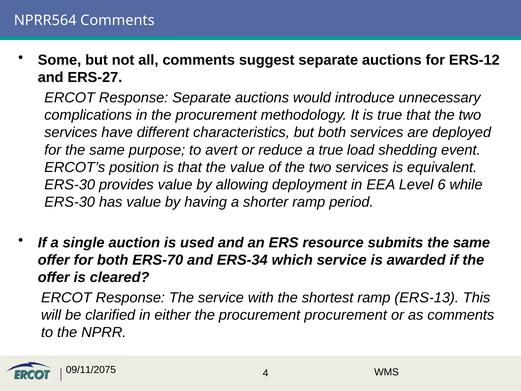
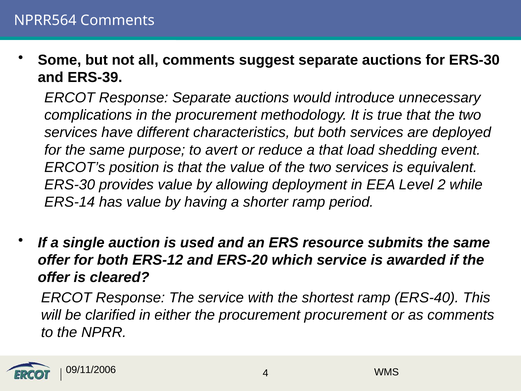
for ERS-12: ERS-12 -> ERS-30
ERS-27: ERS-27 -> ERS-39
a true: true -> that
6: 6 -> 2
ERS-30 at (70, 202): ERS-30 -> ERS-14
ERS-70: ERS-70 -> ERS-12
ERS-34: ERS-34 -> ERS-20
ERS-13: ERS-13 -> ERS-40
09/11/2075: 09/11/2075 -> 09/11/2006
